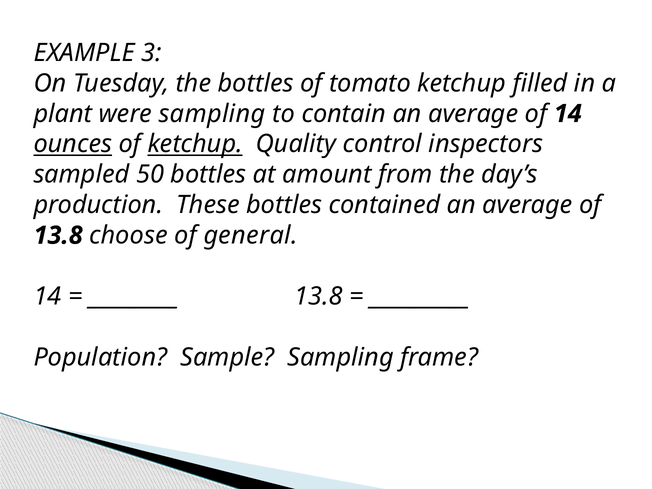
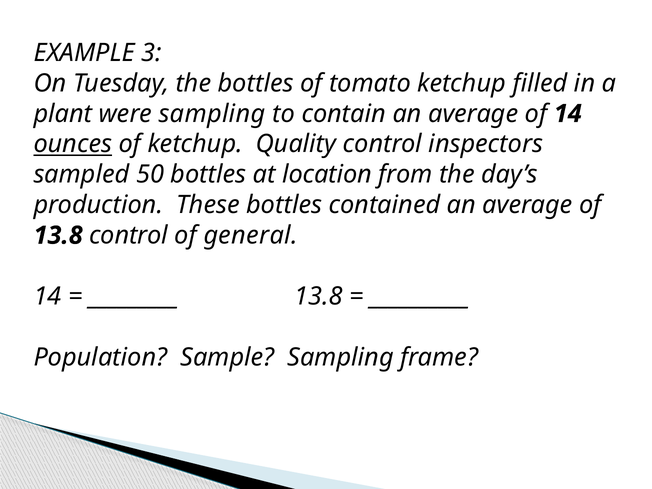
ketchup at (195, 144) underline: present -> none
amount: amount -> location
13.8 choose: choose -> control
